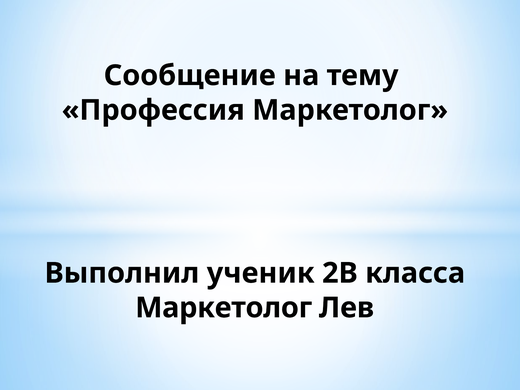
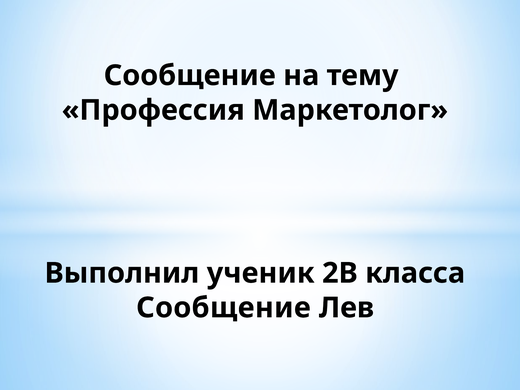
Маркетолог at (224, 308): Маркетолог -> Сообщение
